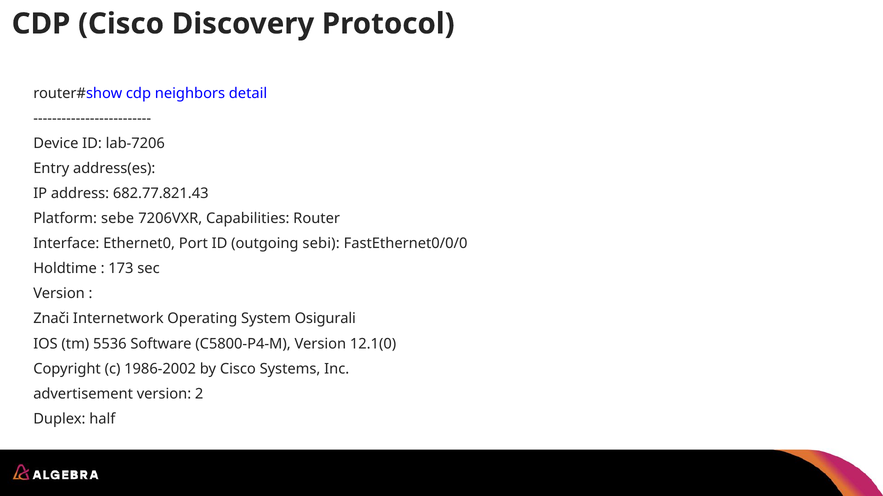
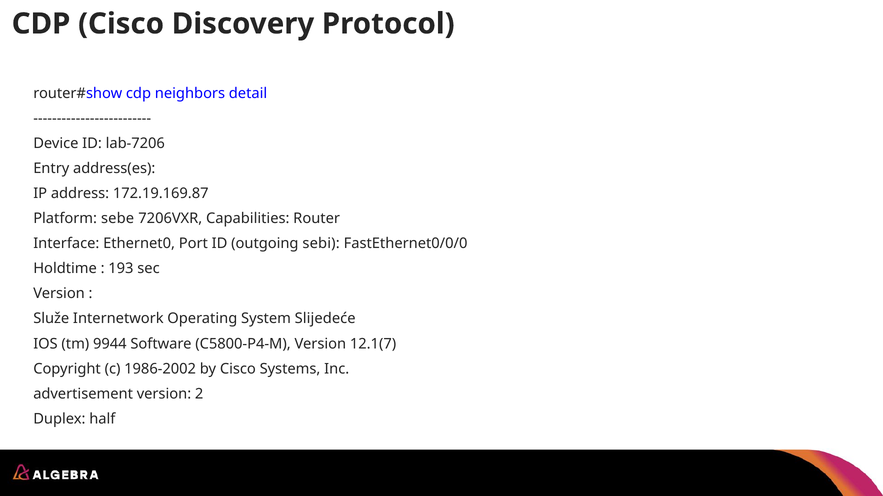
682.77.821.43: 682.77.821.43 -> 172.19.169.87
173: 173 -> 193
Znači: Znači -> Služe
Osigurali: Osigurali -> Slijedeće
5536: 5536 -> 9944
12.1(0: 12.1(0 -> 12.1(7
